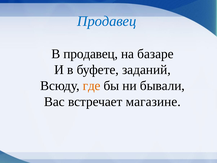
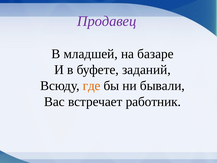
Продавец at (107, 21) colour: blue -> purple
В продавец: продавец -> младшей
магазине: магазине -> работник
